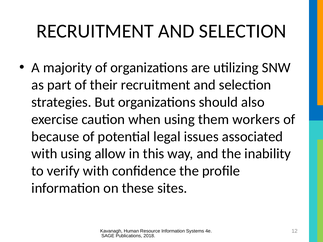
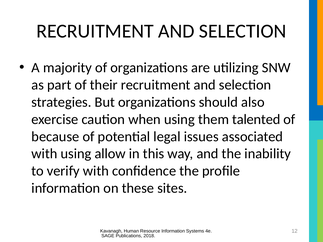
workers: workers -> talented
